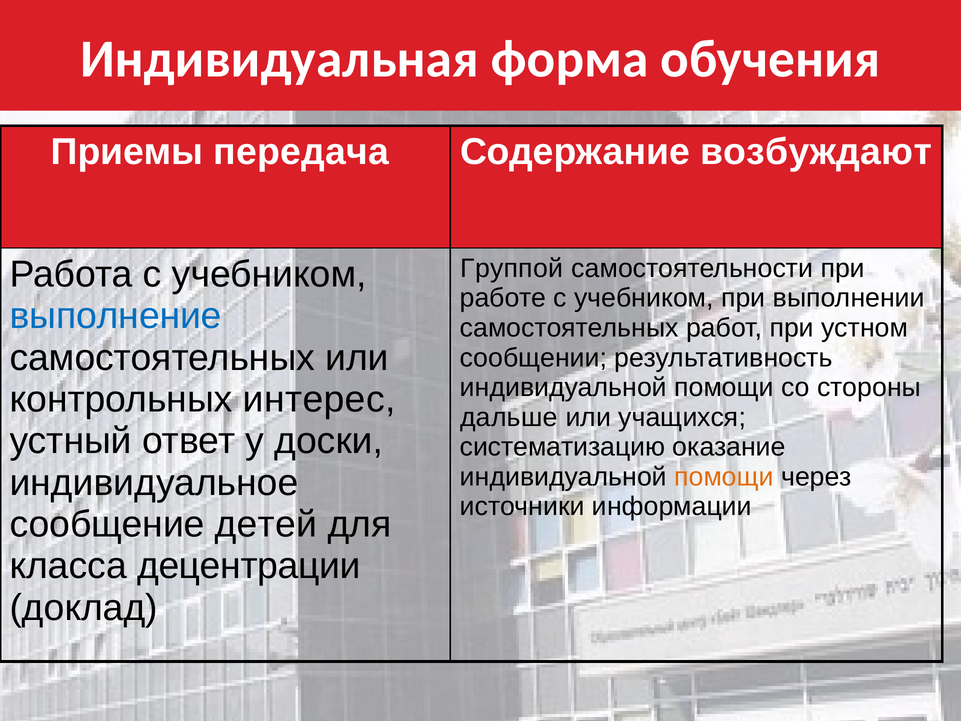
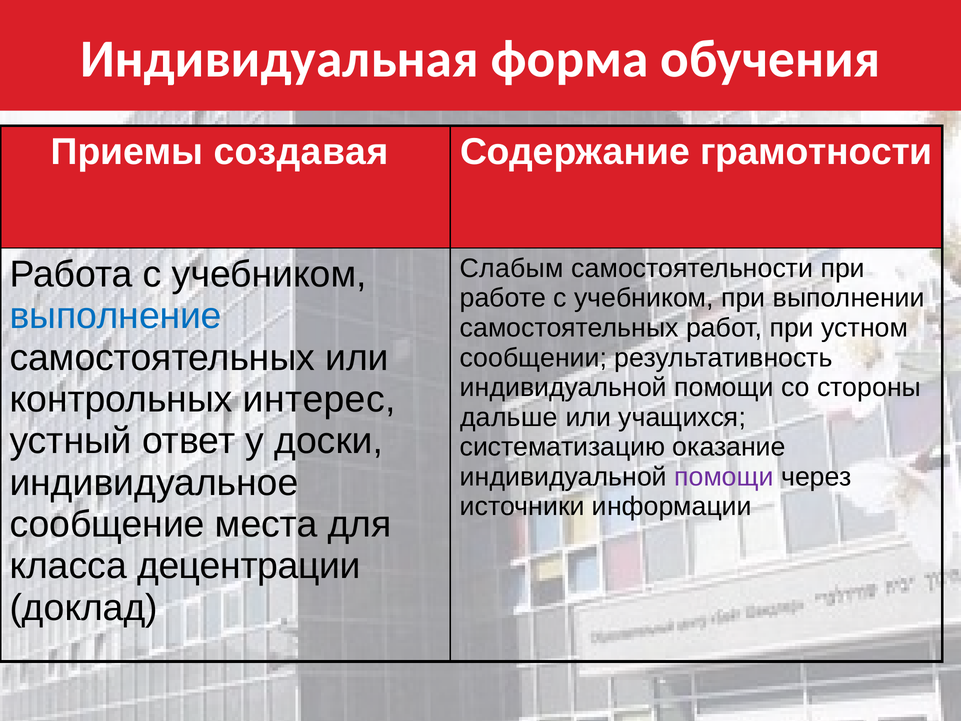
передача: передача -> создавая
возбуждают: возбуждают -> грамотности
Группой: Группой -> Слабым
помощи at (724, 477) colour: orange -> purple
детей: детей -> места
